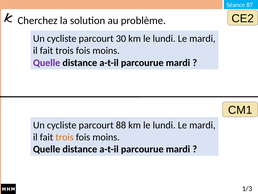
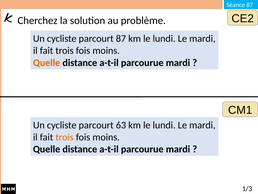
parcourt 30: 30 -> 87
Quelle at (47, 63) colour: purple -> orange
88: 88 -> 63
